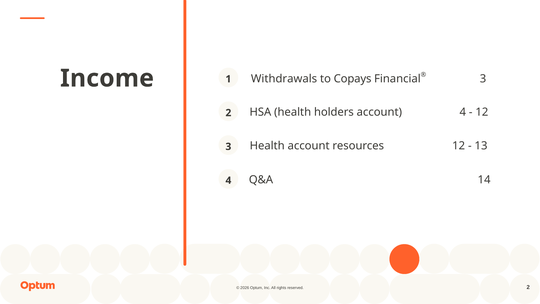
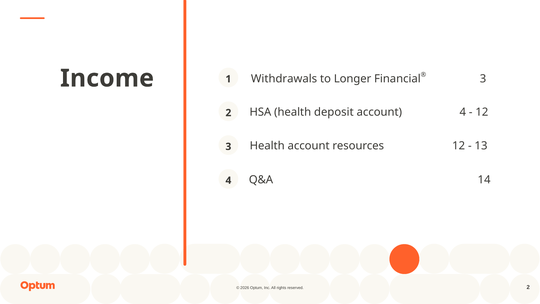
Copays: Copays -> Longer
holders: holders -> deposit
